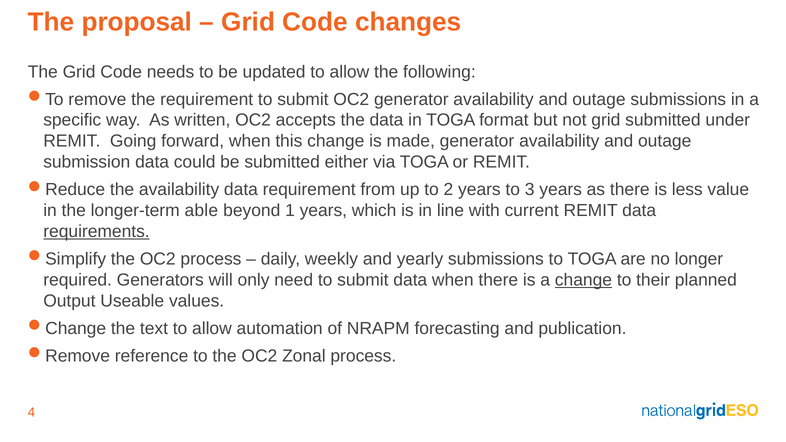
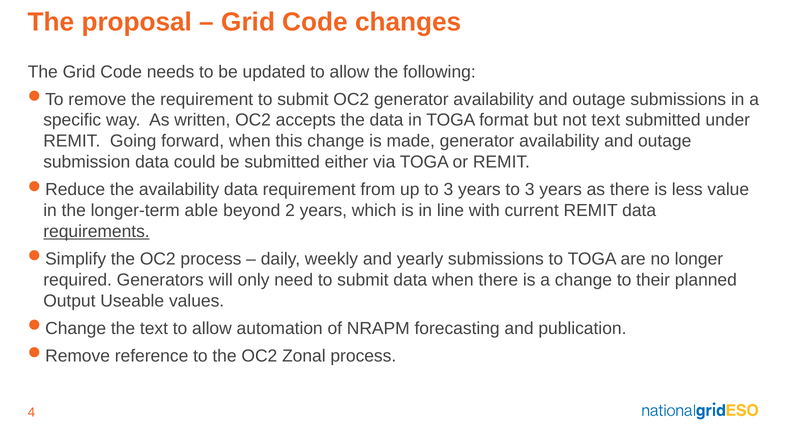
not grid: grid -> text
up to 2: 2 -> 3
1: 1 -> 2
change at (583, 280) underline: present -> none
